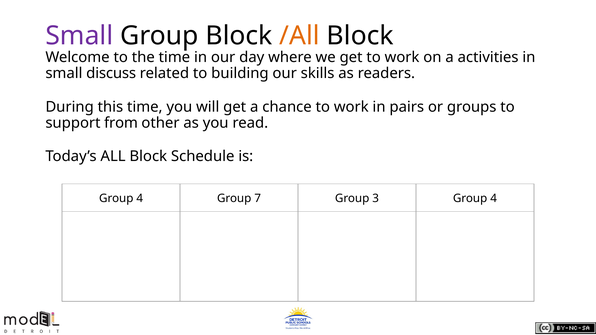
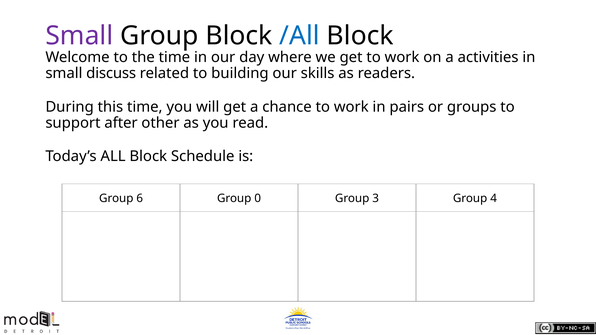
/All colour: orange -> blue
from: from -> after
4 at (140, 198): 4 -> 6
7: 7 -> 0
